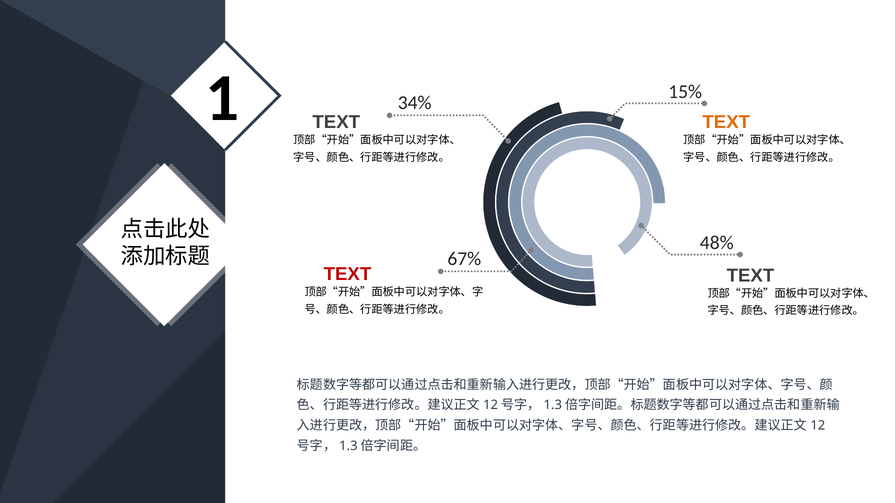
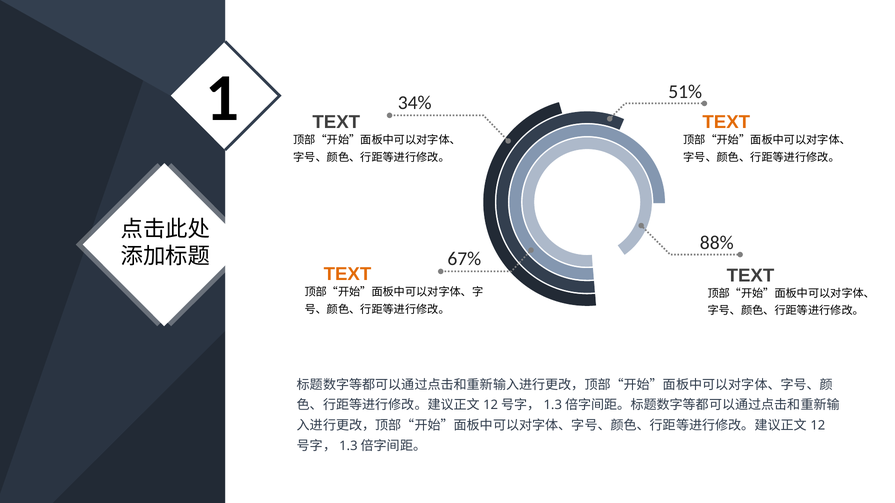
15%: 15% -> 51%
48%: 48% -> 88%
TEXT at (347, 275) colour: red -> orange
